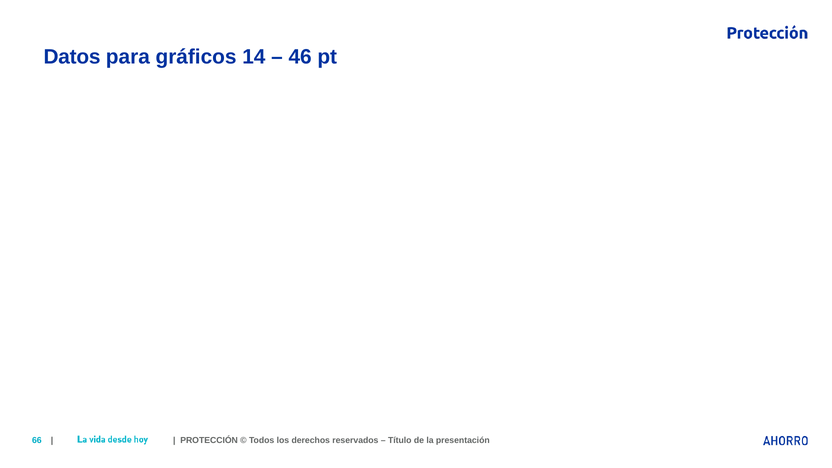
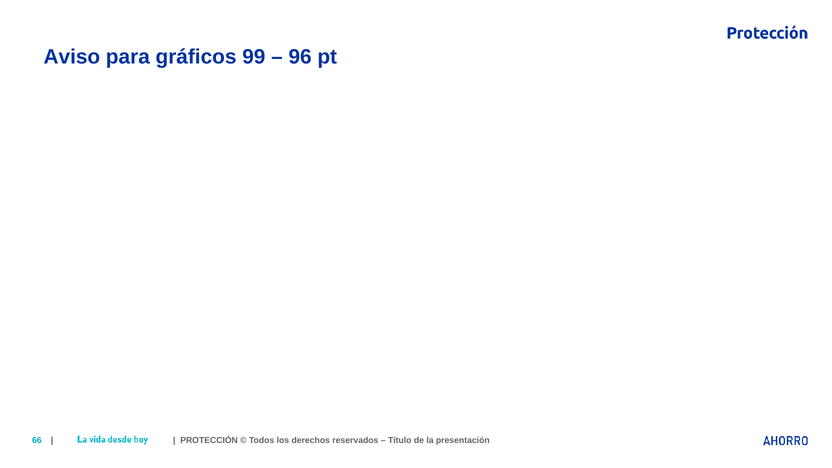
Datos: Datos -> Aviso
14: 14 -> 99
46: 46 -> 96
